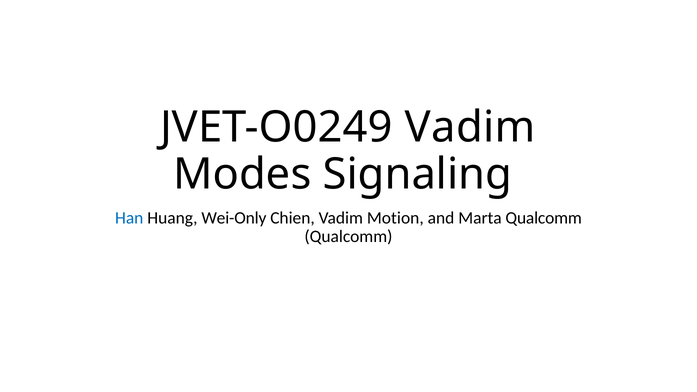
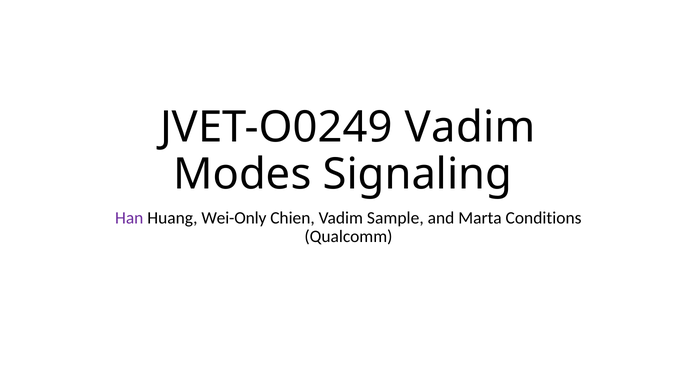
Han colour: blue -> purple
Motion: Motion -> Sample
Marta Qualcomm: Qualcomm -> Conditions
